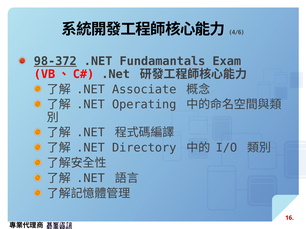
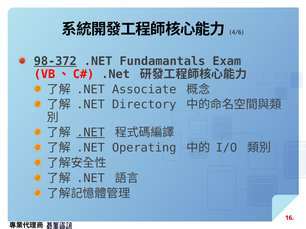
Operating: Operating -> Directory
.NET at (91, 133) underline: none -> present
Directory: Directory -> Operating
